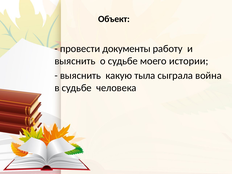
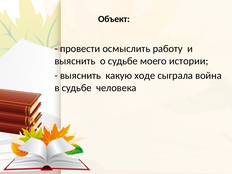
документы: документы -> осмыслить
тыла: тыла -> ходе
